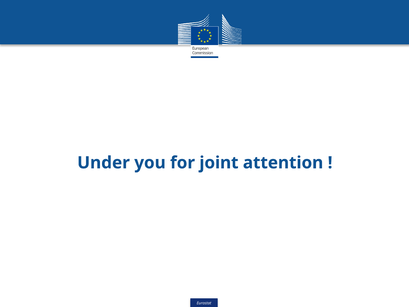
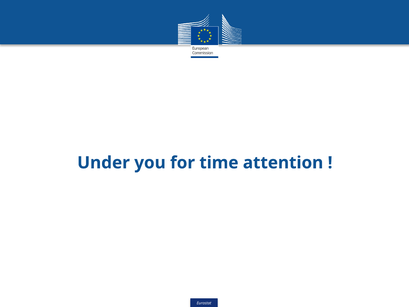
joint: joint -> time
